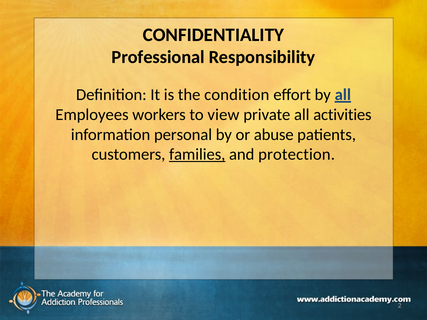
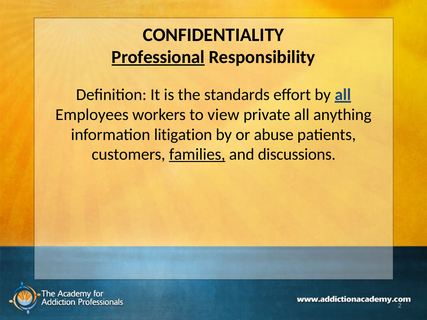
Professional underline: none -> present
condition: condition -> standards
activities: activities -> anything
personal: personal -> litigation
protection: protection -> discussions
